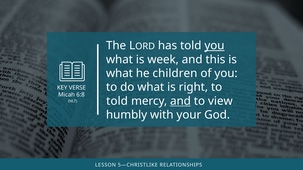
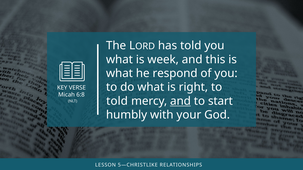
you at (214, 46) underline: present -> none
children: children -> respond
view: view -> start
